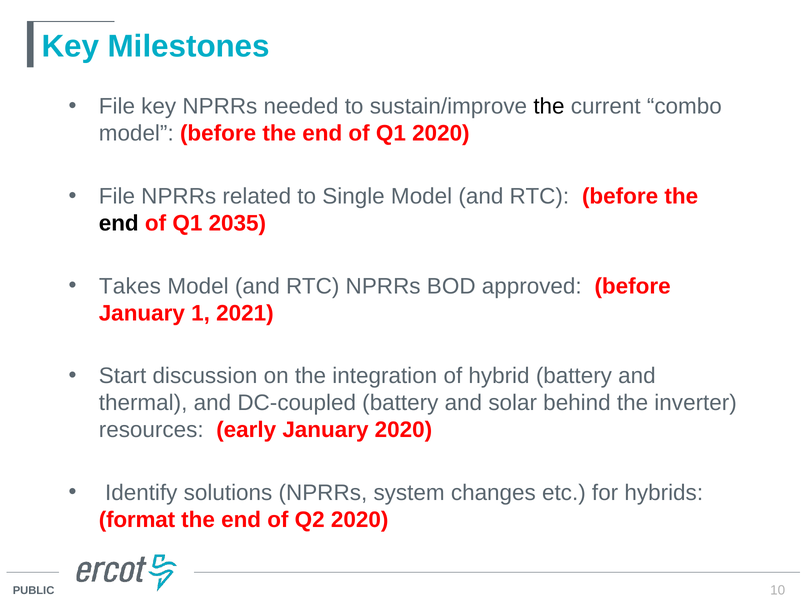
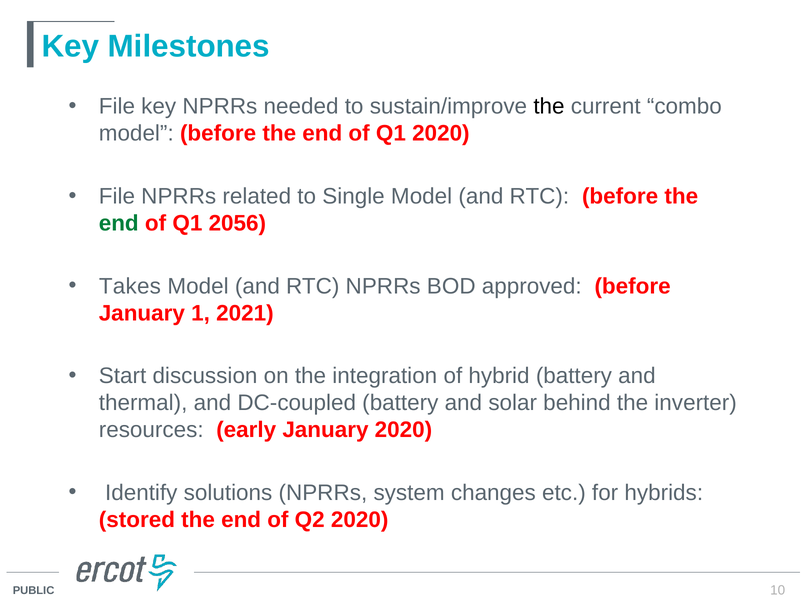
end at (119, 223) colour: black -> green
2035: 2035 -> 2056
format: format -> stored
